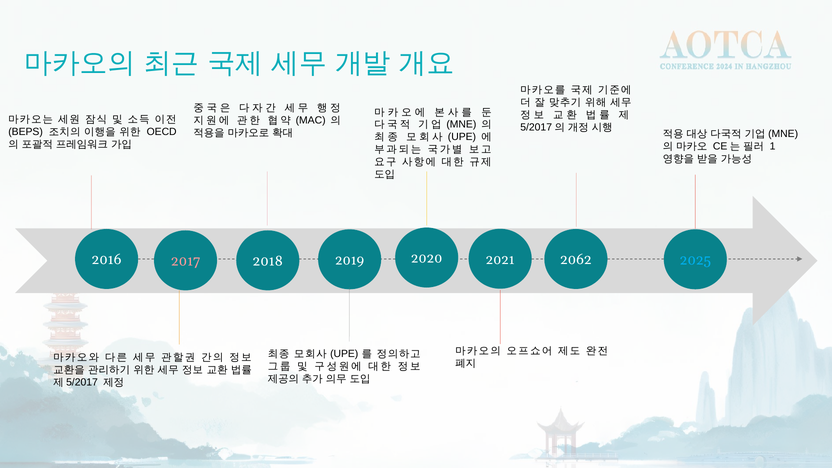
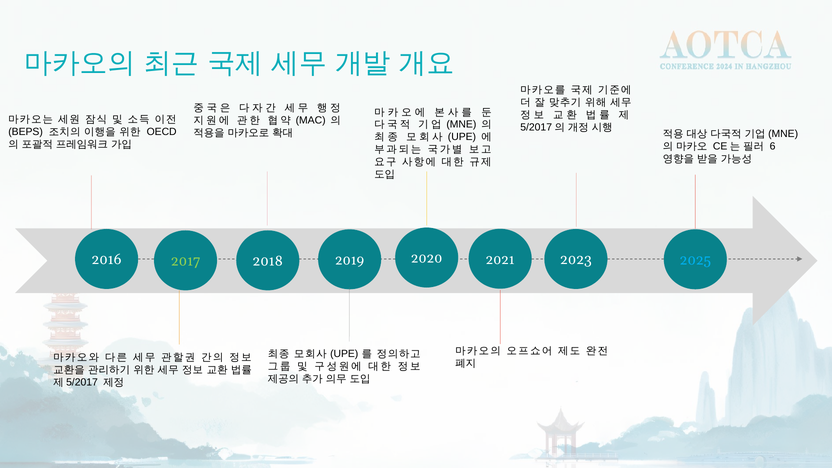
1: 1 -> 6
2017 colour: pink -> light green
2062: 2062 -> 2023
